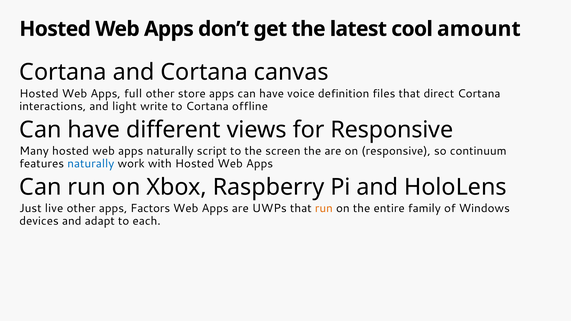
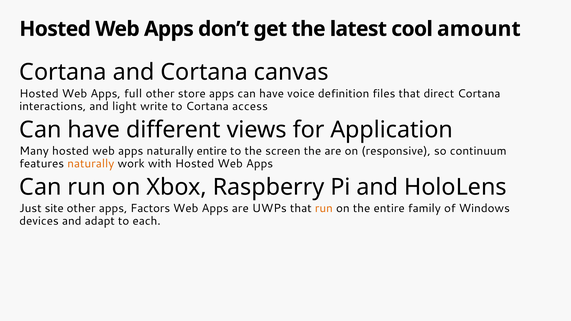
offline: offline -> access
for Responsive: Responsive -> Application
naturally script: script -> entire
naturally at (91, 164) colour: blue -> orange
live: live -> site
